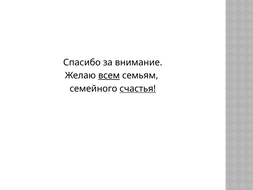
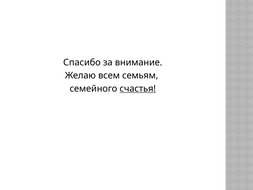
всем underline: present -> none
